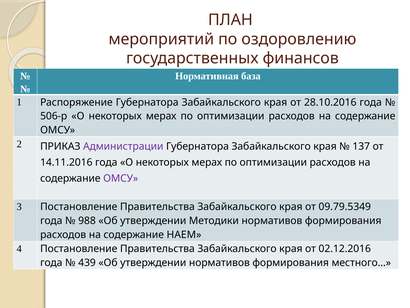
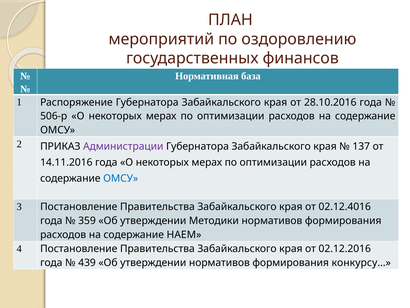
ОМСУ at (121, 178) colour: purple -> blue
09.79.5349: 09.79.5349 -> 02.12.4016
988: 988 -> 359
местного…: местного… -> конкурсу…
